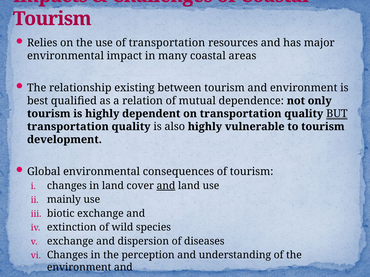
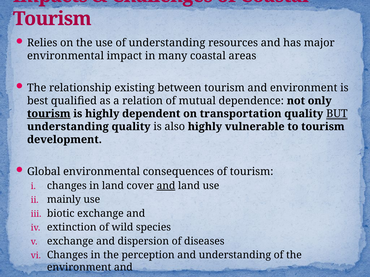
of transportation: transportation -> understanding
tourism at (49, 114) underline: none -> present
transportation at (68, 127): transportation -> understanding
